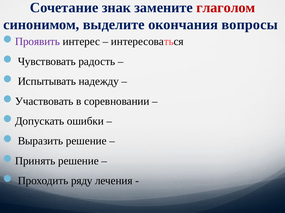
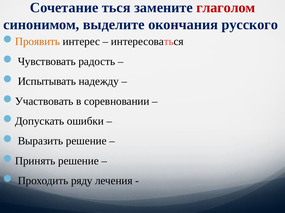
знак: знак -> ться
вопросы: вопросы -> русского
Проявить colour: purple -> orange
